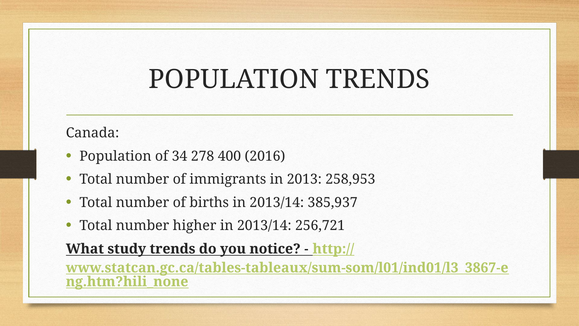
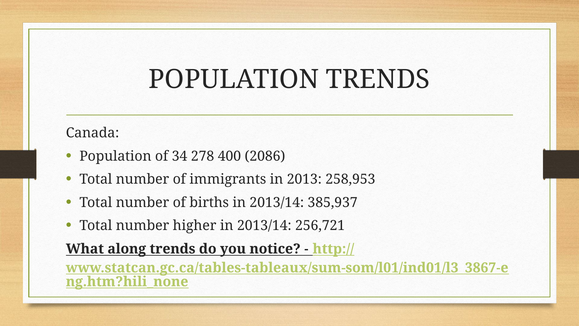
2016: 2016 -> 2086
study: study -> along
